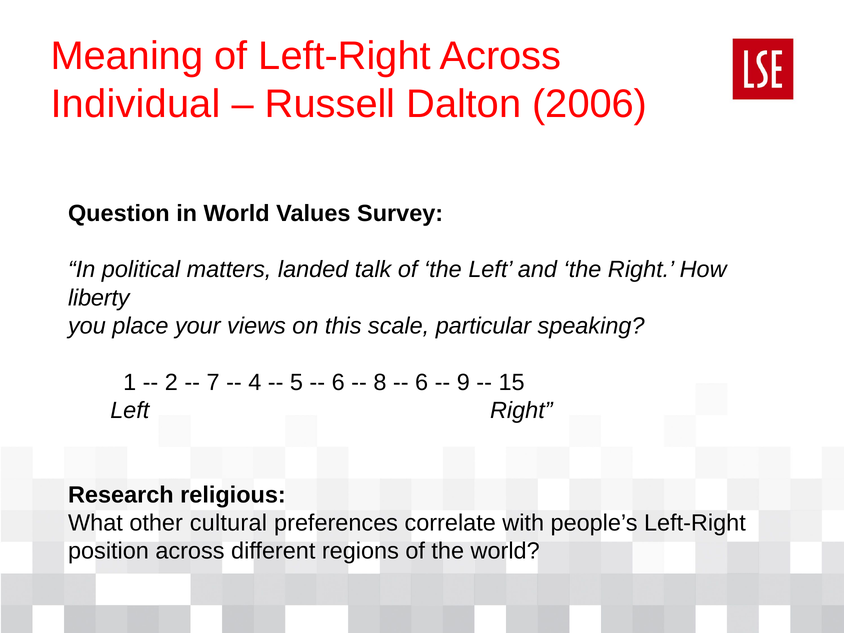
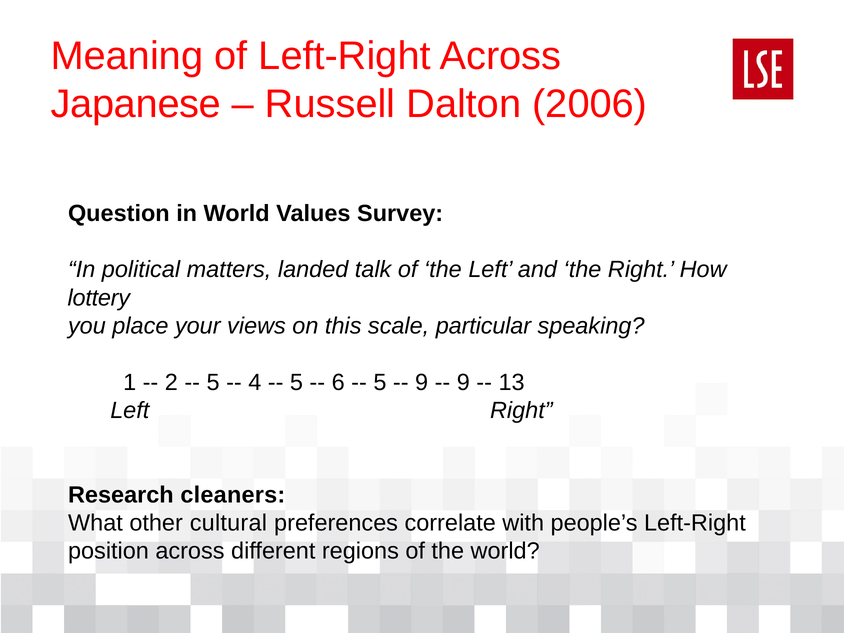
Individual: Individual -> Japanese
liberty: liberty -> lottery
7 at (213, 382): 7 -> 5
8 at (380, 382): 8 -> 5
6 at (422, 382): 6 -> 9
15: 15 -> 13
religious: religious -> cleaners
